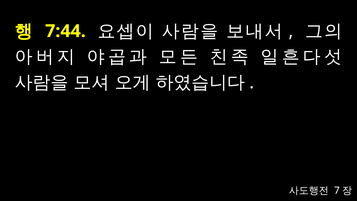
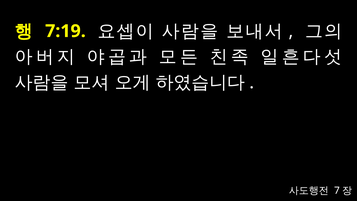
7:44: 7:44 -> 7:19
